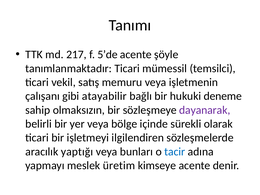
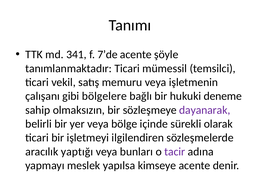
217: 217 -> 341
5’de: 5’de -> 7’de
atayabilir: atayabilir -> bölgelere
tacir colour: blue -> purple
üretim: üretim -> yapılsa
